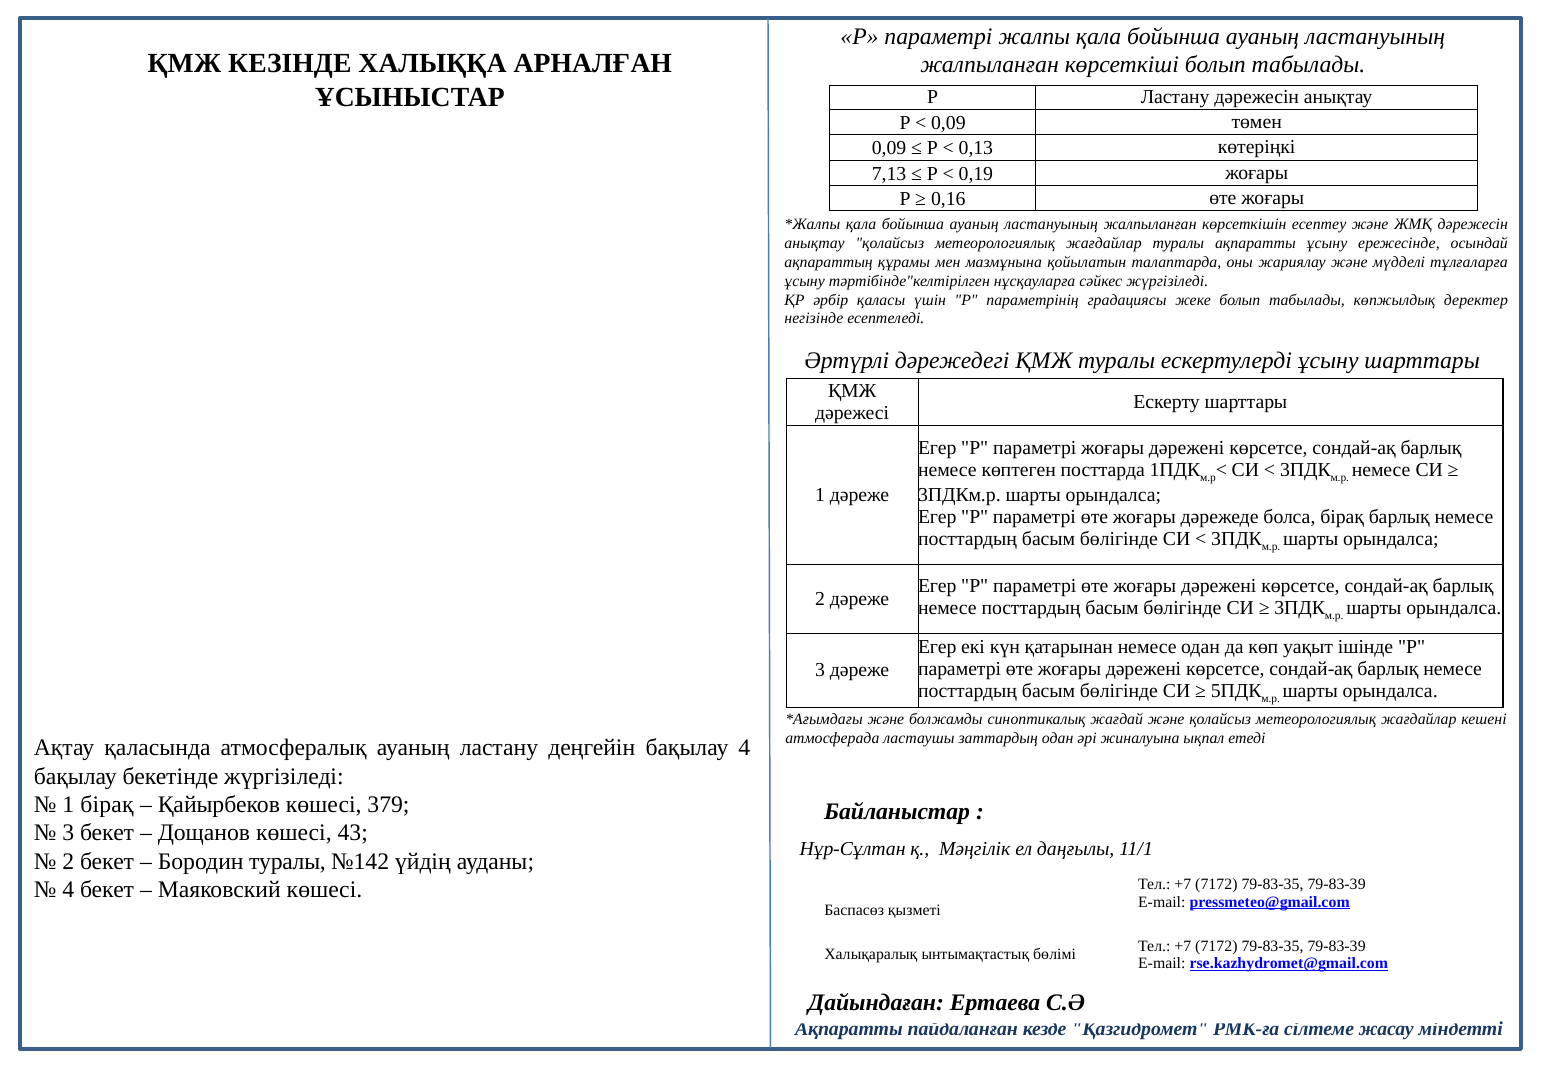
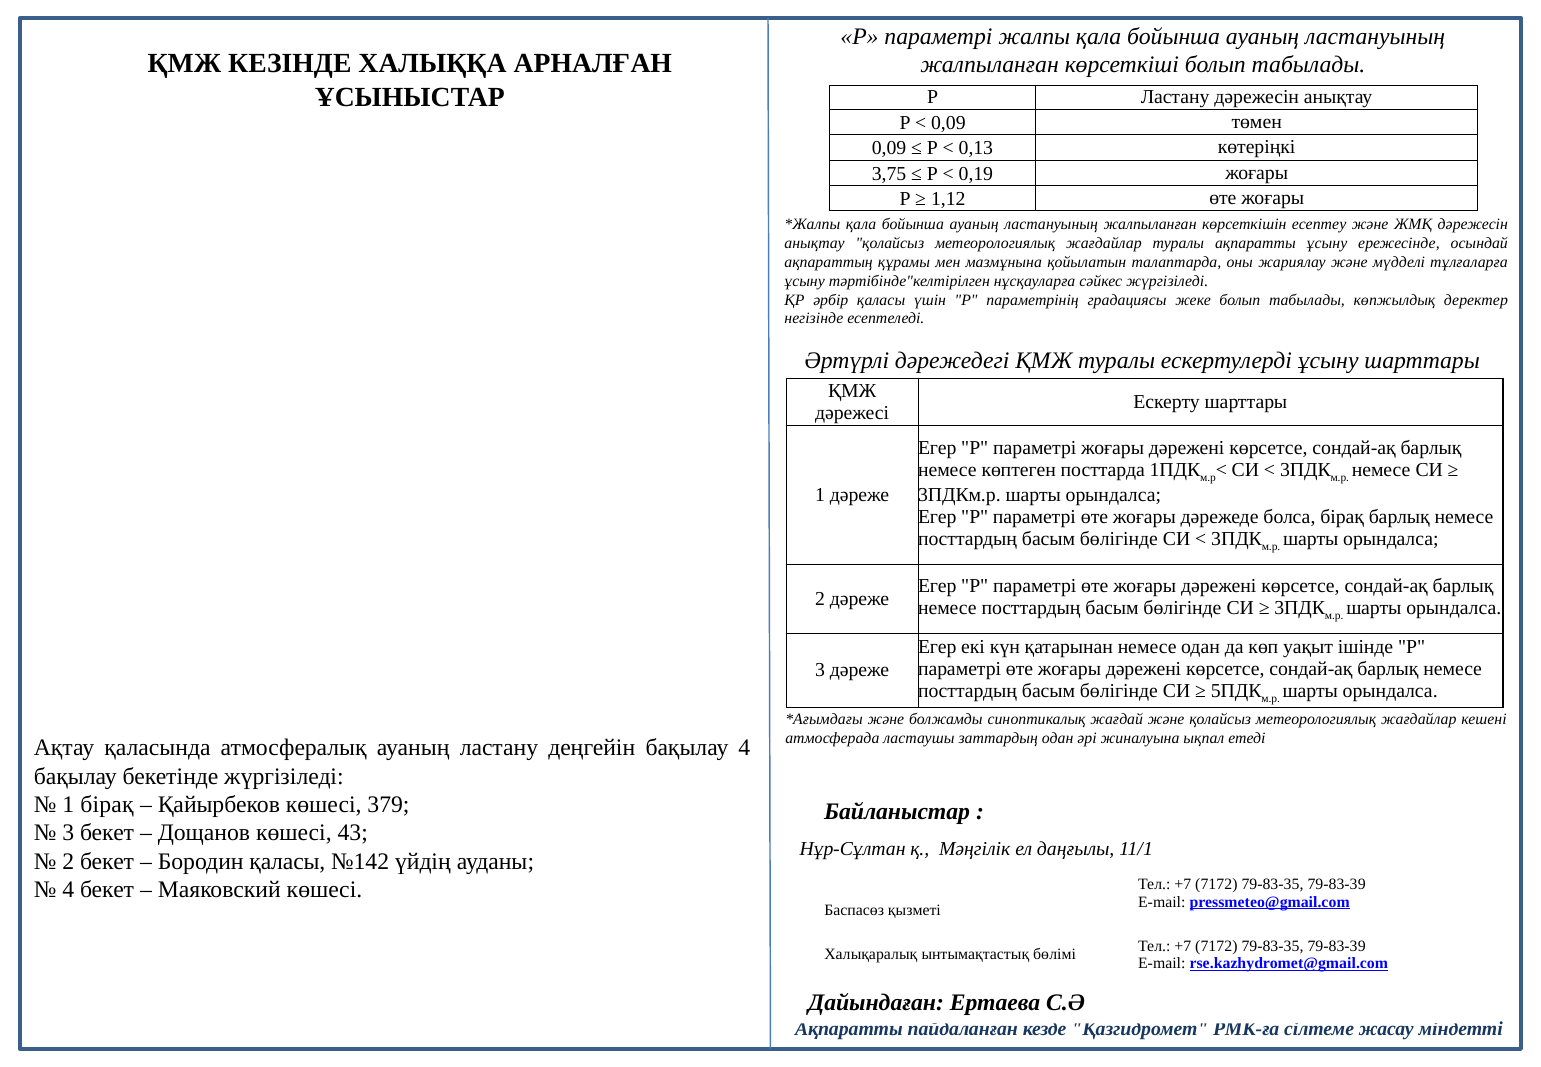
7,13: 7,13 -> 3,75
0,16: 0,16 -> 1,12
Бородин туралы: туралы -> қаласы
